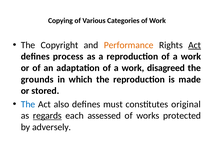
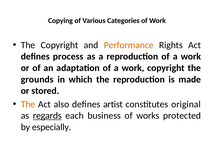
Act at (195, 45) underline: present -> none
work disagreed: disagreed -> copyright
The at (28, 104) colour: blue -> orange
must: must -> artist
assessed: assessed -> business
adversely: adversely -> especially
